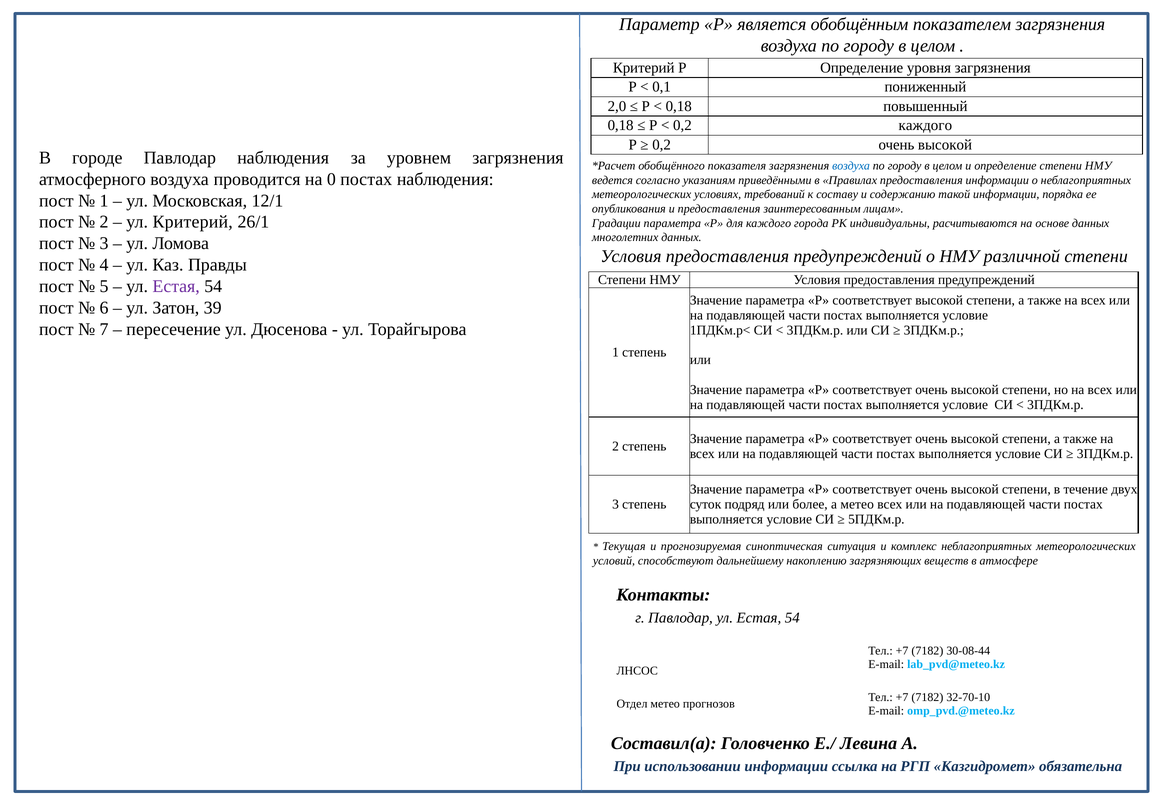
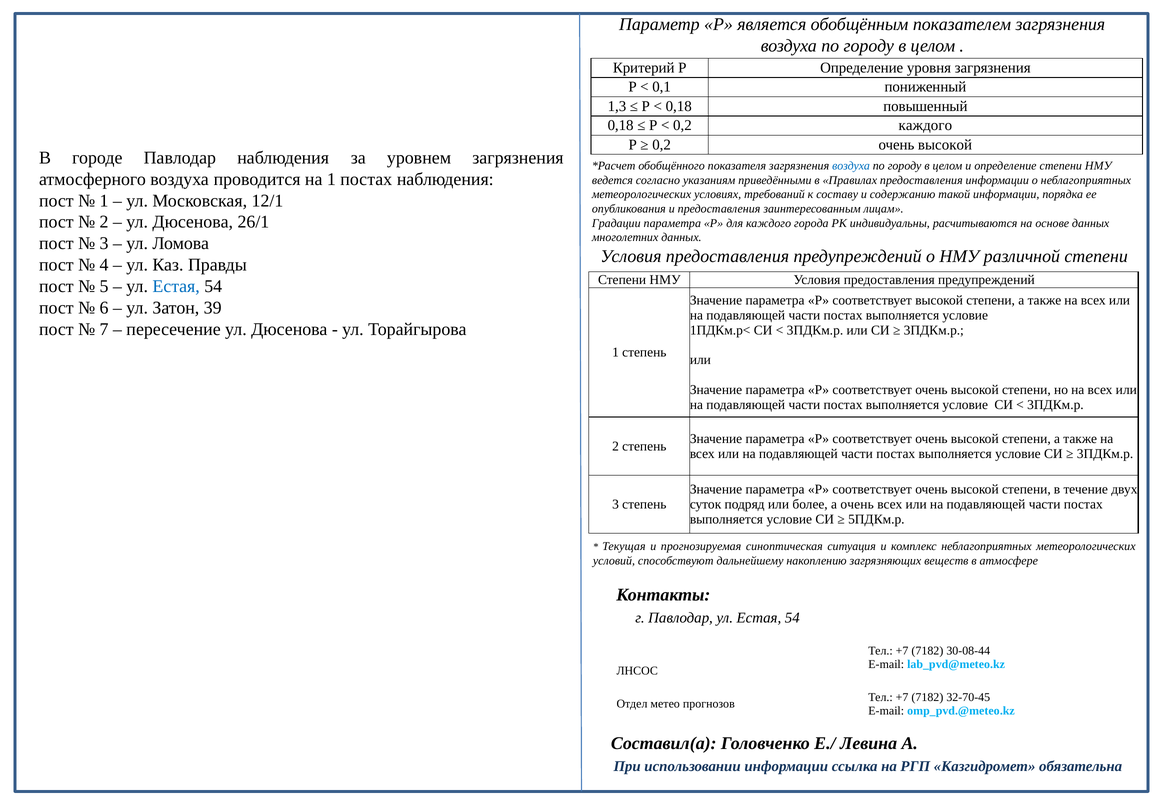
2,0: 2,0 -> 1,3
на 0: 0 -> 1
Критерий at (193, 222): Критерий -> Дюсенова
Естая at (176, 287) colour: purple -> blue
а метео: метео -> очень
32-70-10: 32-70-10 -> 32-70-45
